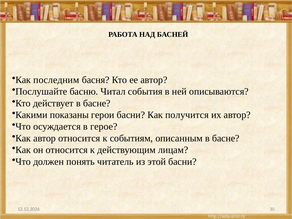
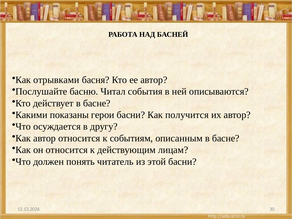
последним: последним -> отрывками
герое: герое -> другу
